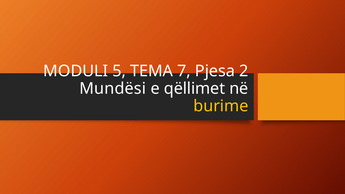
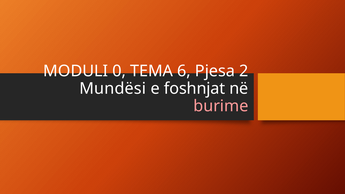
5: 5 -> 0
7: 7 -> 6
qëllimet: qëllimet -> foshnjat
burime colour: yellow -> pink
